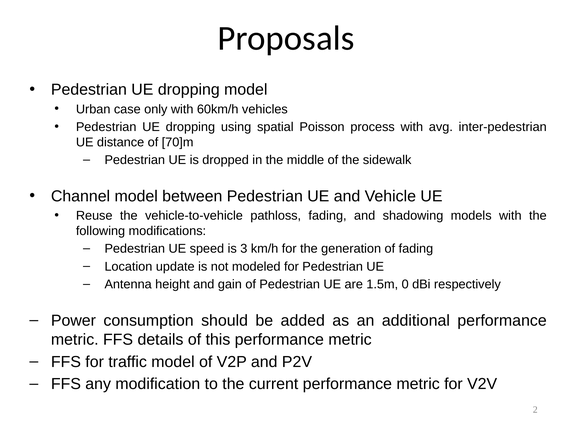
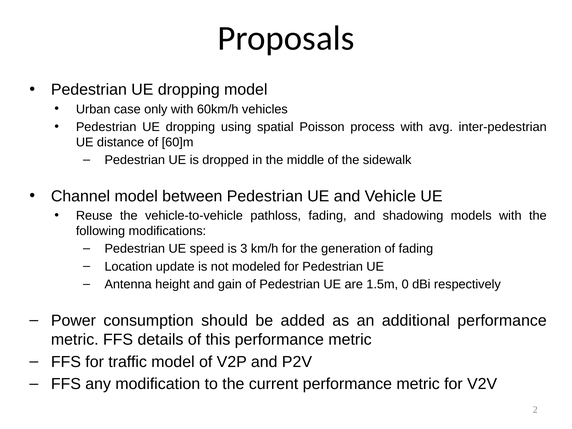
70]m: 70]m -> 60]m
